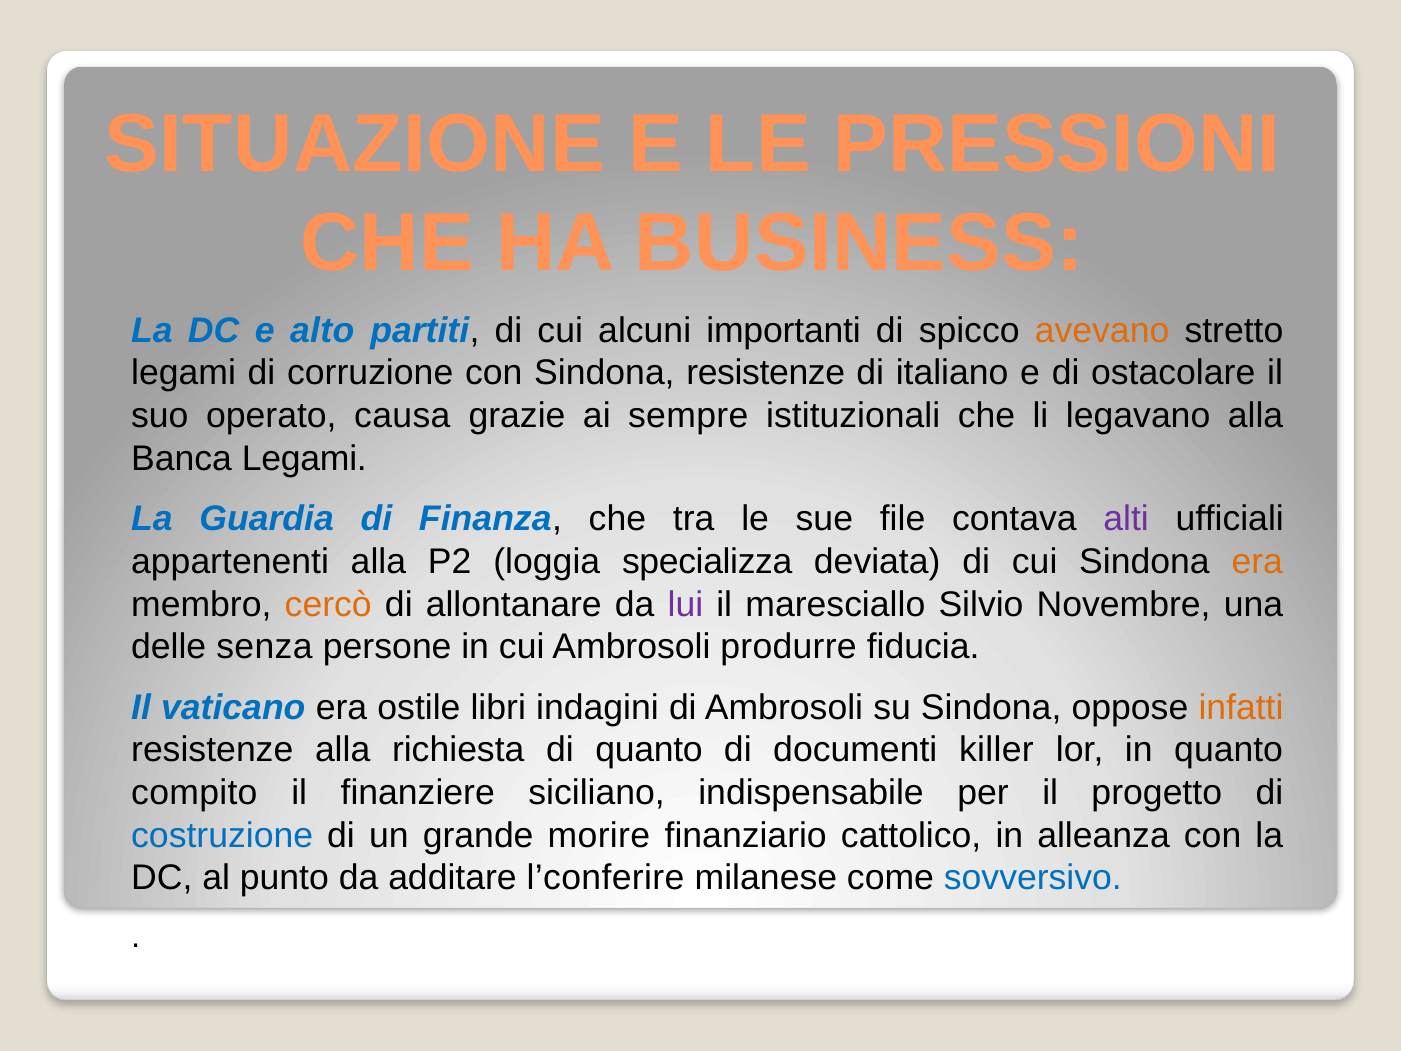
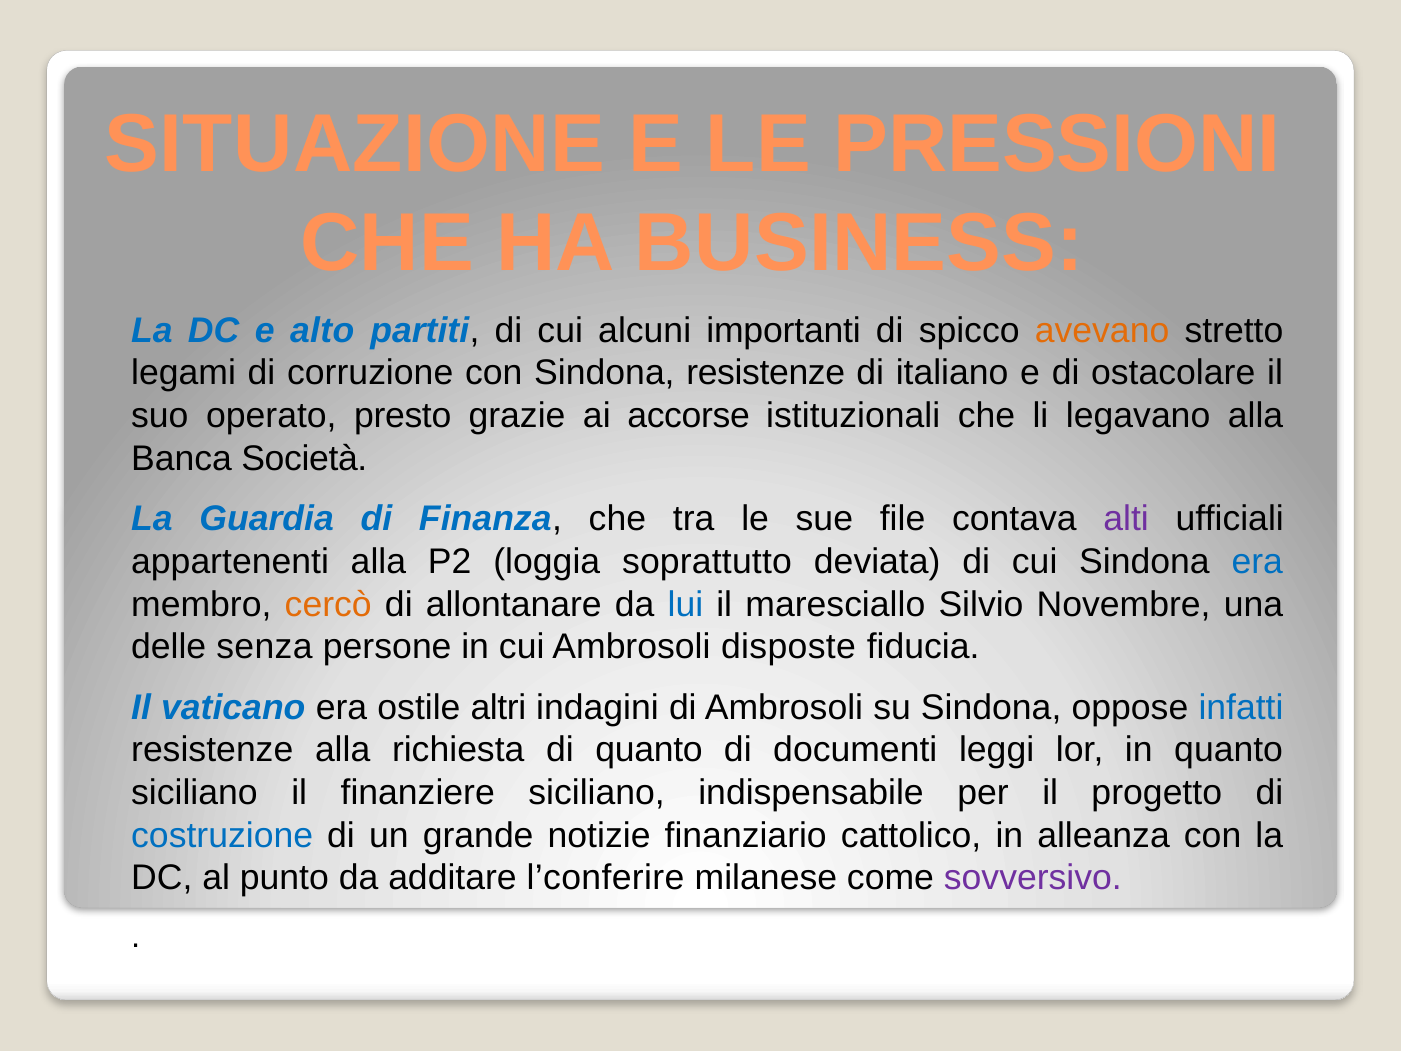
causa: causa -> presto
sempre: sempre -> accorse
Banca Legami: Legami -> Società
specializza: specializza -> soprattutto
era at (1257, 562) colour: orange -> blue
lui colour: purple -> blue
produrre: produrre -> disposte
libri: libri -> altri
infatti colour: orange -> blue
killer: killer -> leggi
compito at (194, 793): compito -> siciliano
morire: morire -> notizie
sovversivo colour: blue -> purple
